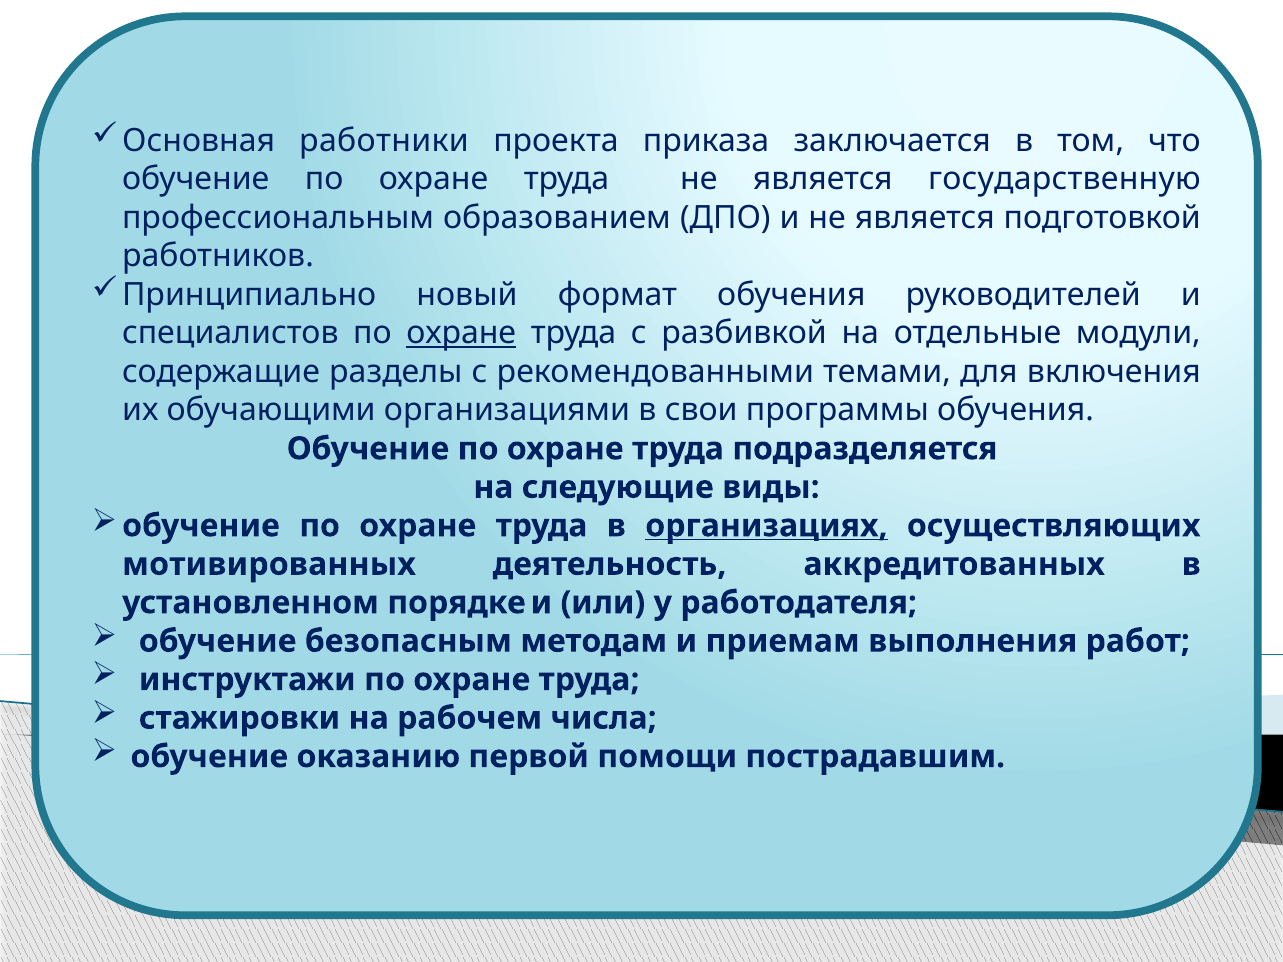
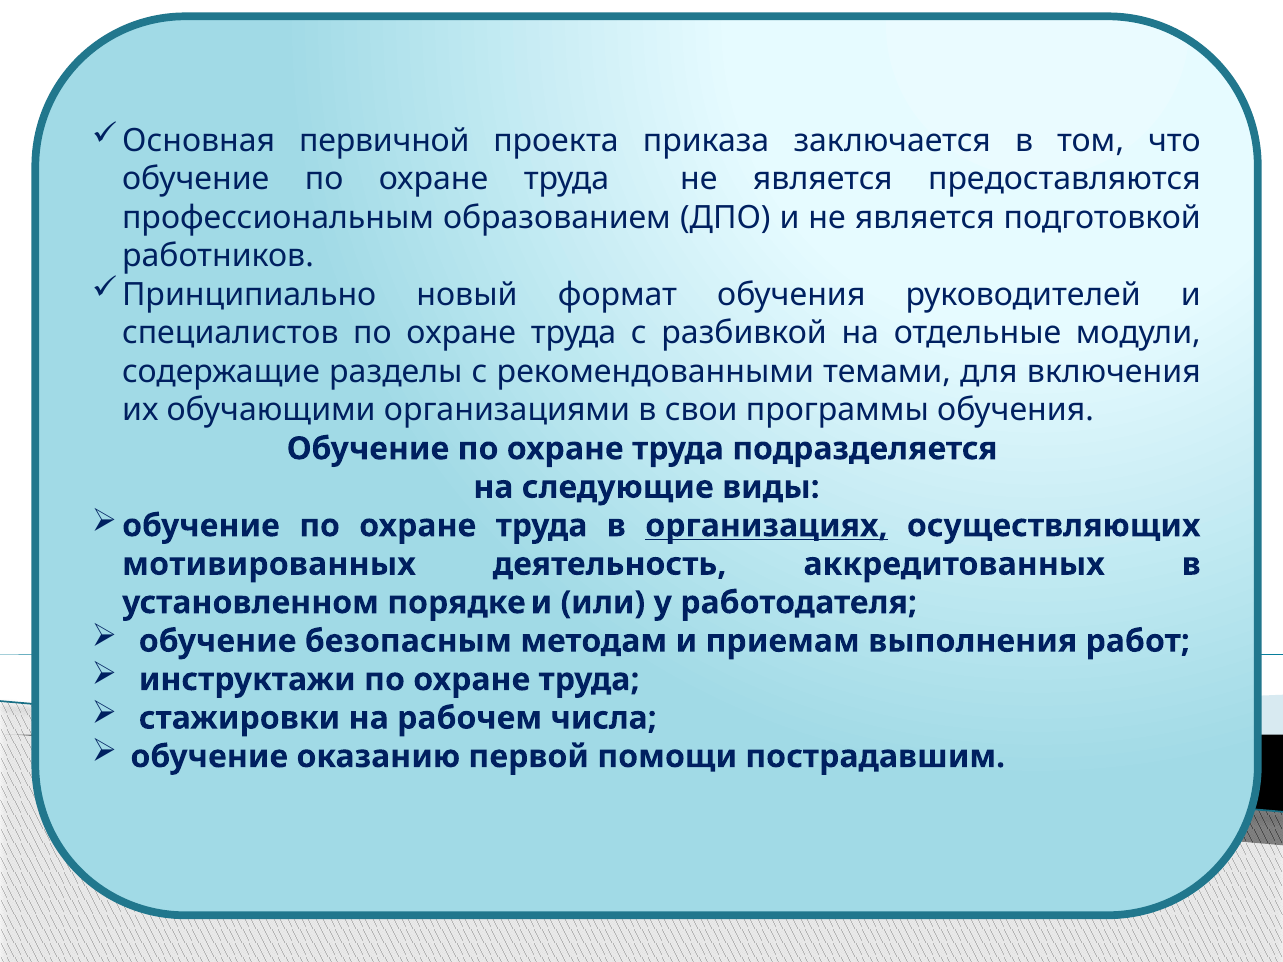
работники: работники -> первичной
государственную: государственную -> предоставляются
охране at (461, 333) underline: present -> none
